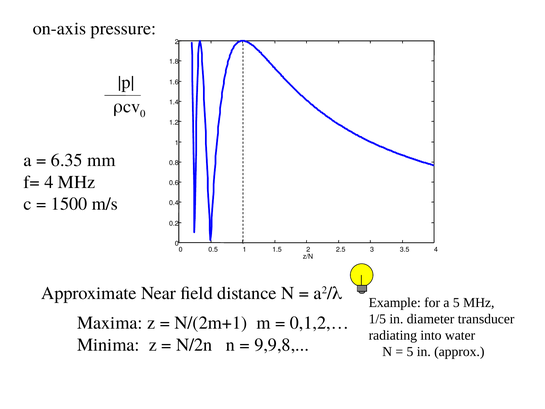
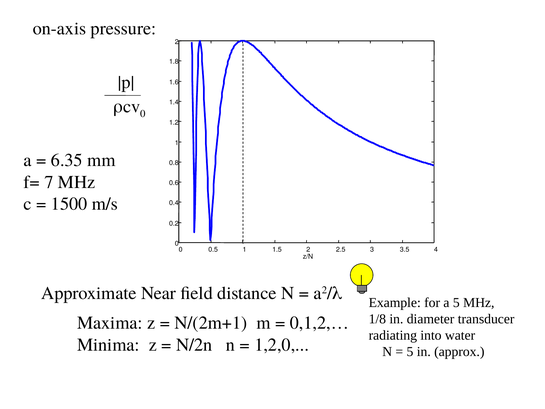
f= 4: 4 -> 7
1/5: 1/5 -> 1/8
9,9,8: 9,9,8 -> 1,2,0
